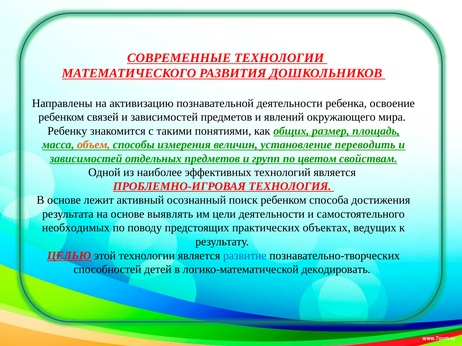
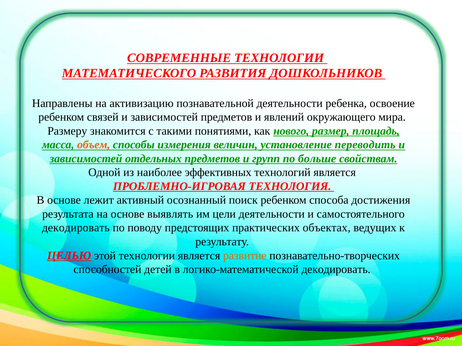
Ребенку: Ребенку -> Размеру
общих: общих -> нового
цветом: цветом -> больше
необходимых at (76, 228): необходимых -> декодировать
развитие colour: blue -> orange
